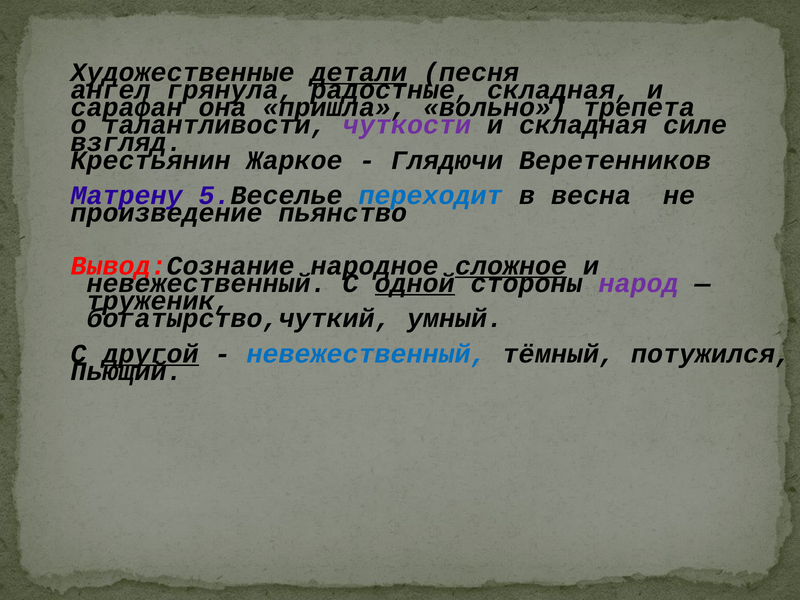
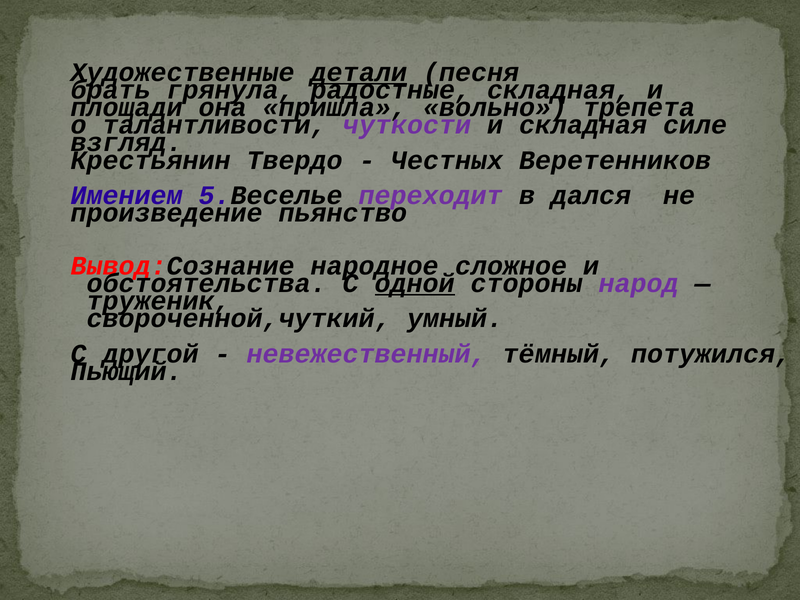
ангел: ангел -> брать
сарафан: сарафан -> площади
Жаркое: Жаркое -> Твердо
Глядючи: Глядючи -> Честных
Матрену: Матрену -> Имением
переходит colour: blue -> purple
весна: весна -> дался
сложное underline: present -> none
невежественный at (207, 283): невежественный -> обстоятельства
богатырство,чуткий: богатырство,чуткий -> свороченной,чуткий
другой underline: present -> none
невежественный at (367, 354) colour: blue -> purple
